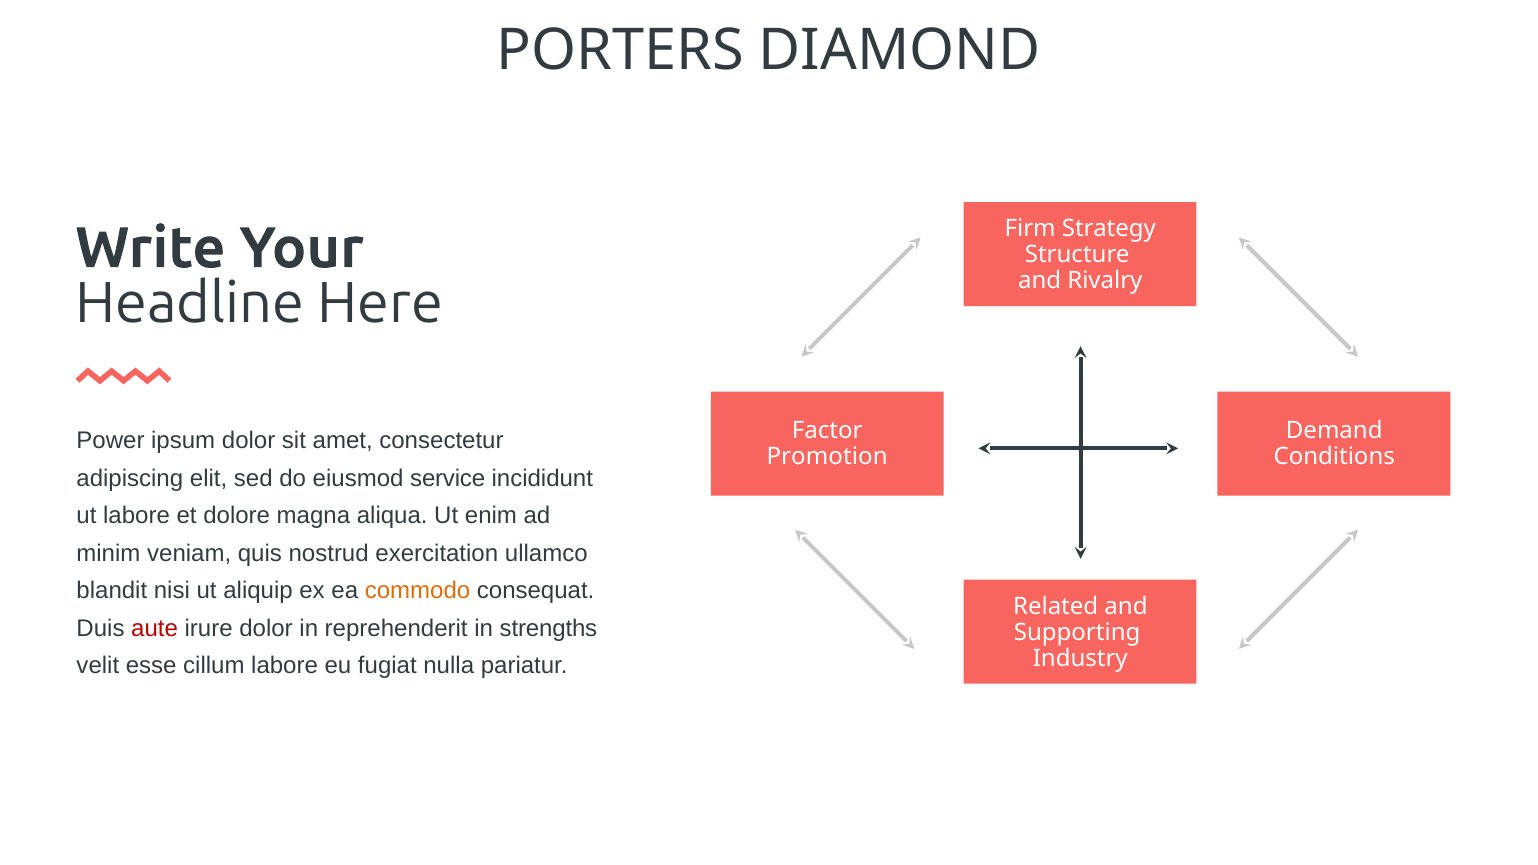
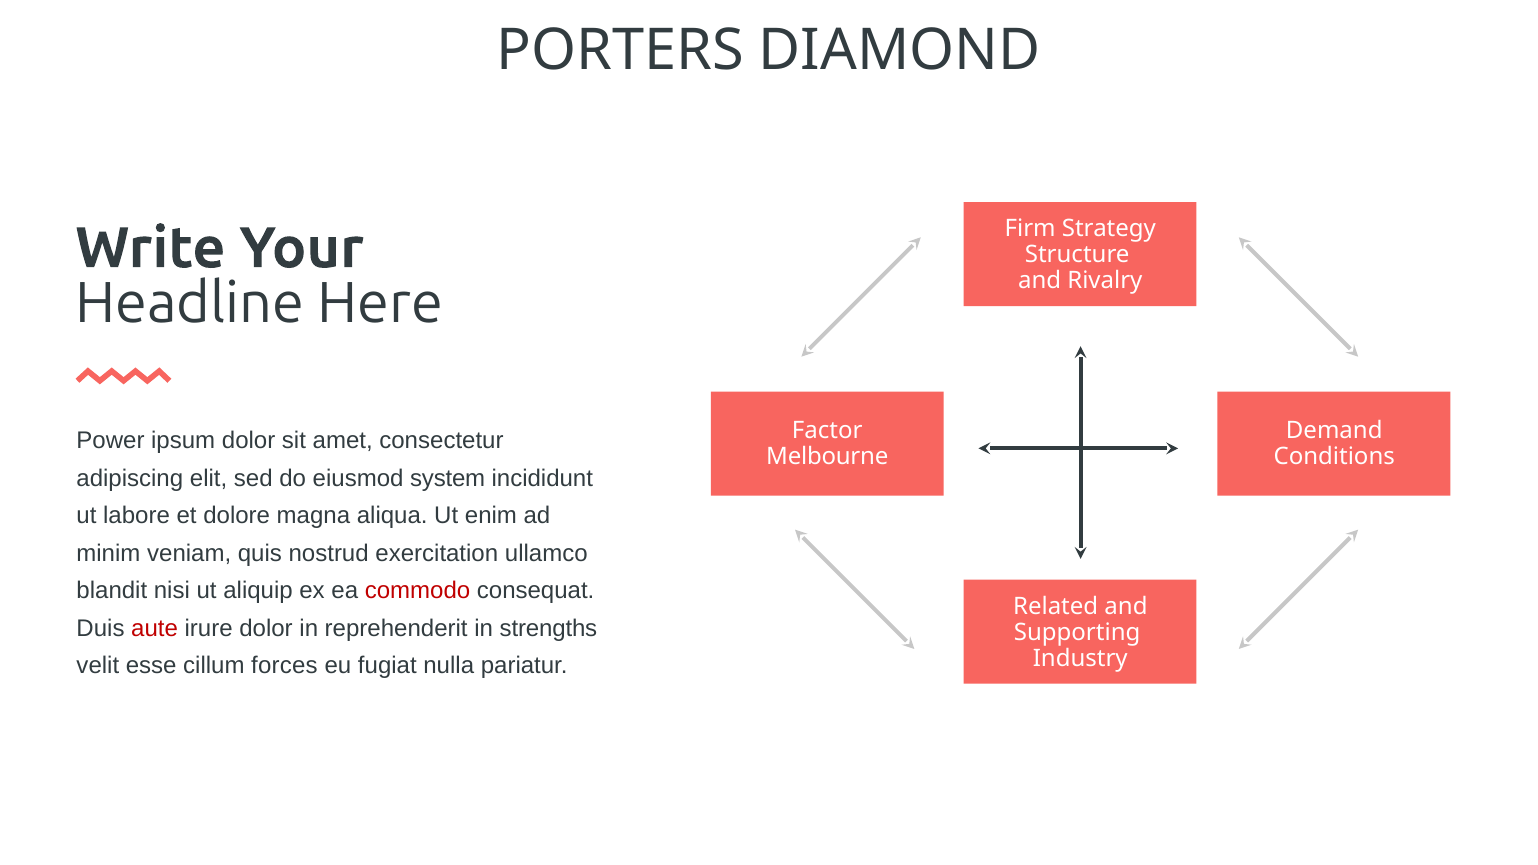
Promotion: Promotion -> Melbourne
service: service -> system
commodo colour: orange -> red
cillum labore: labore -> forces
